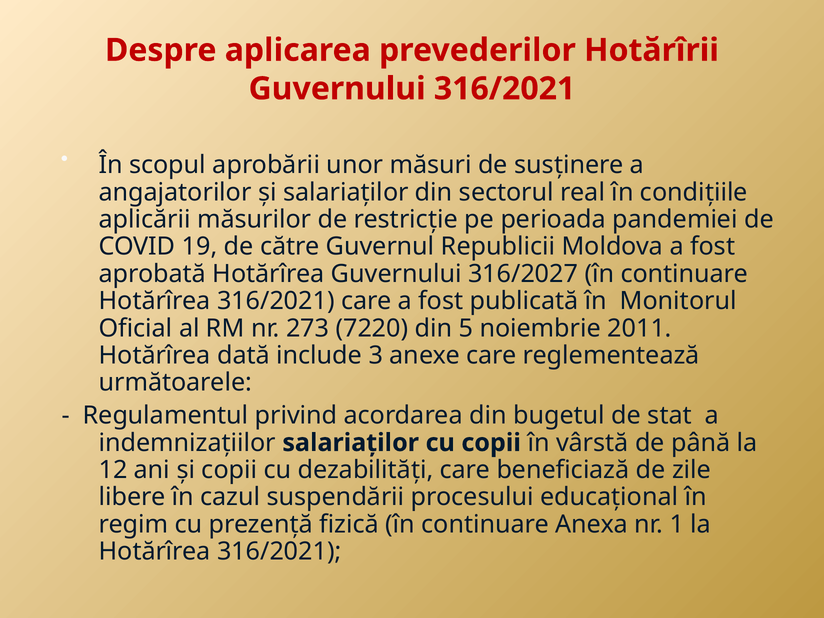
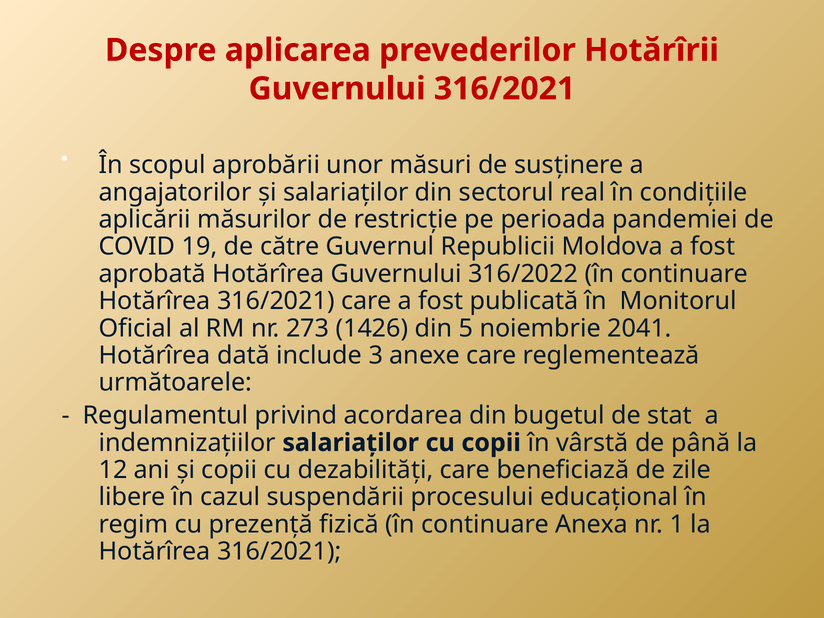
316/2027: 316/2027 -> 316/2022
7220: 7220 -> 1426
2011: 2011 -> 2041
